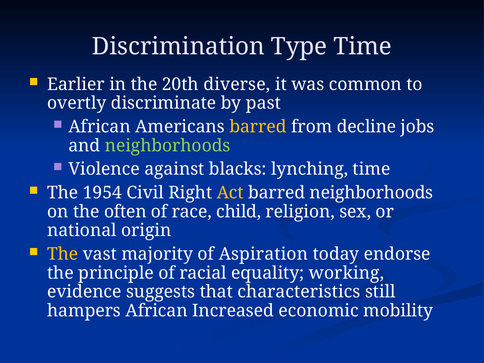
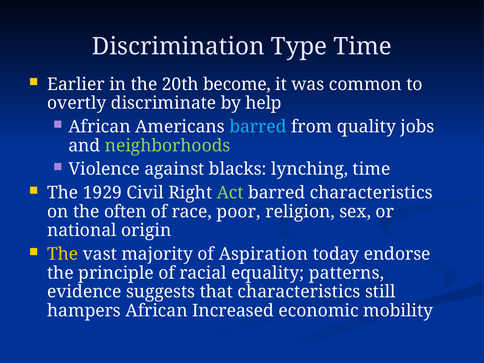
diverse: diverse -> become
past: past -> help
barred at (258, 127) colour: yellow -> light blue
decline: decline -> quality
1954: 1954 -> 1929
Act colour: yellow -> light green
barred neighborhoods: neighborhoods -> characteristics
child: child -> poor
working: working -> patterns
